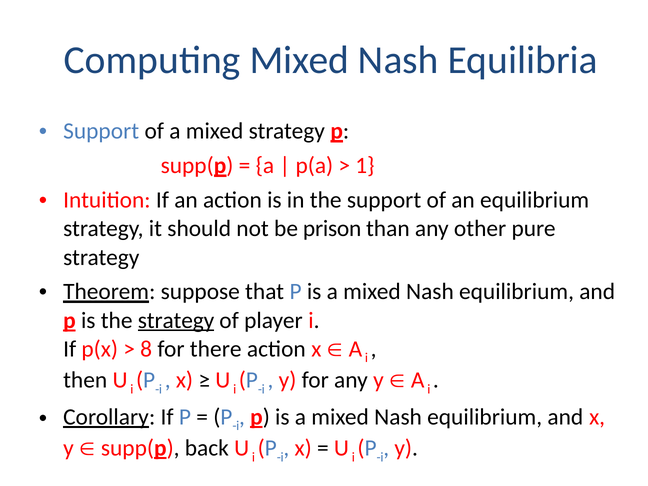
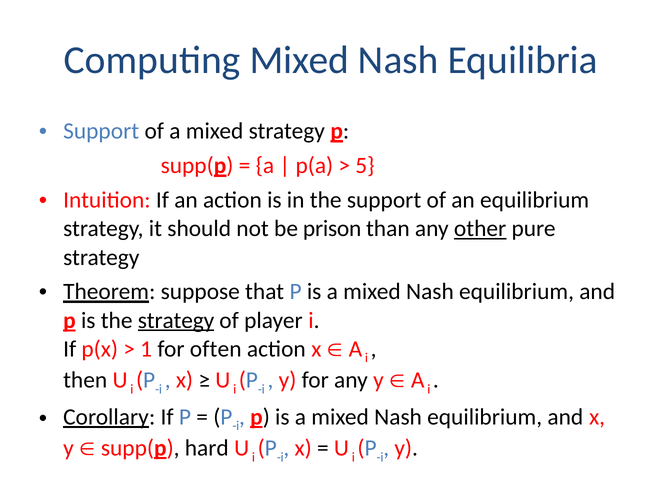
1: 1 -> 5
other underline: none -> present
8: 8 -> 1
there: there -> often
back: back -> hard
